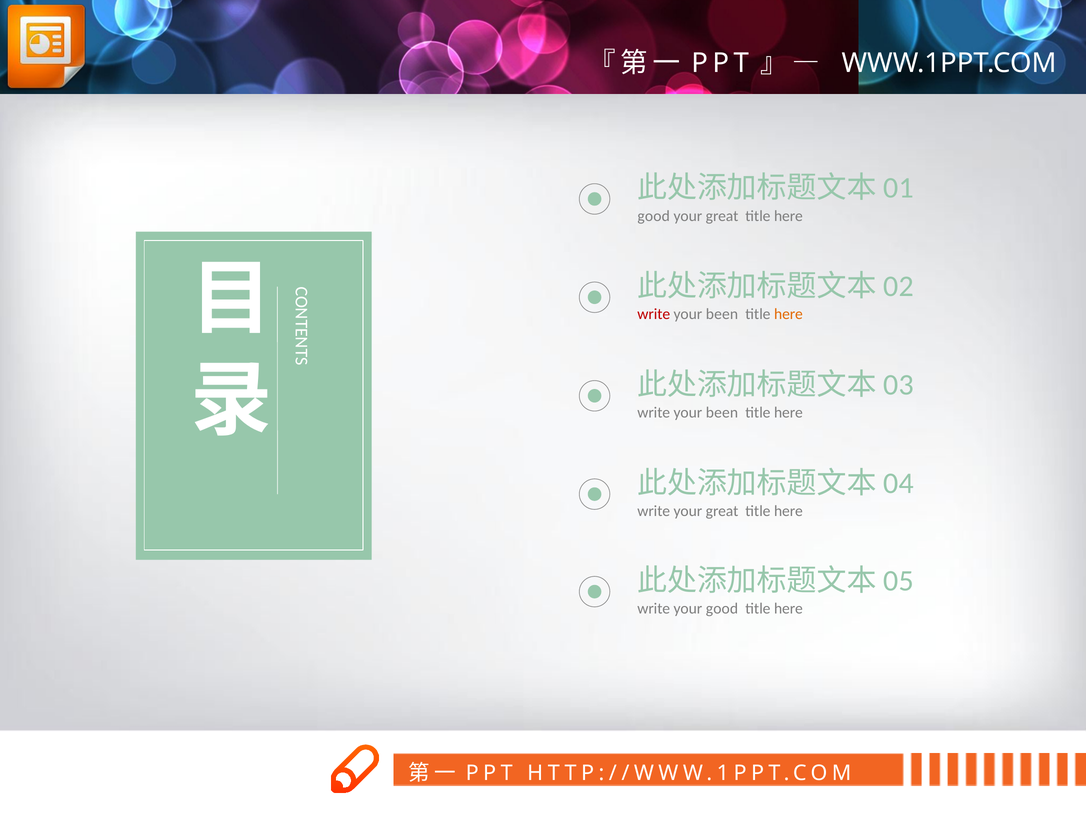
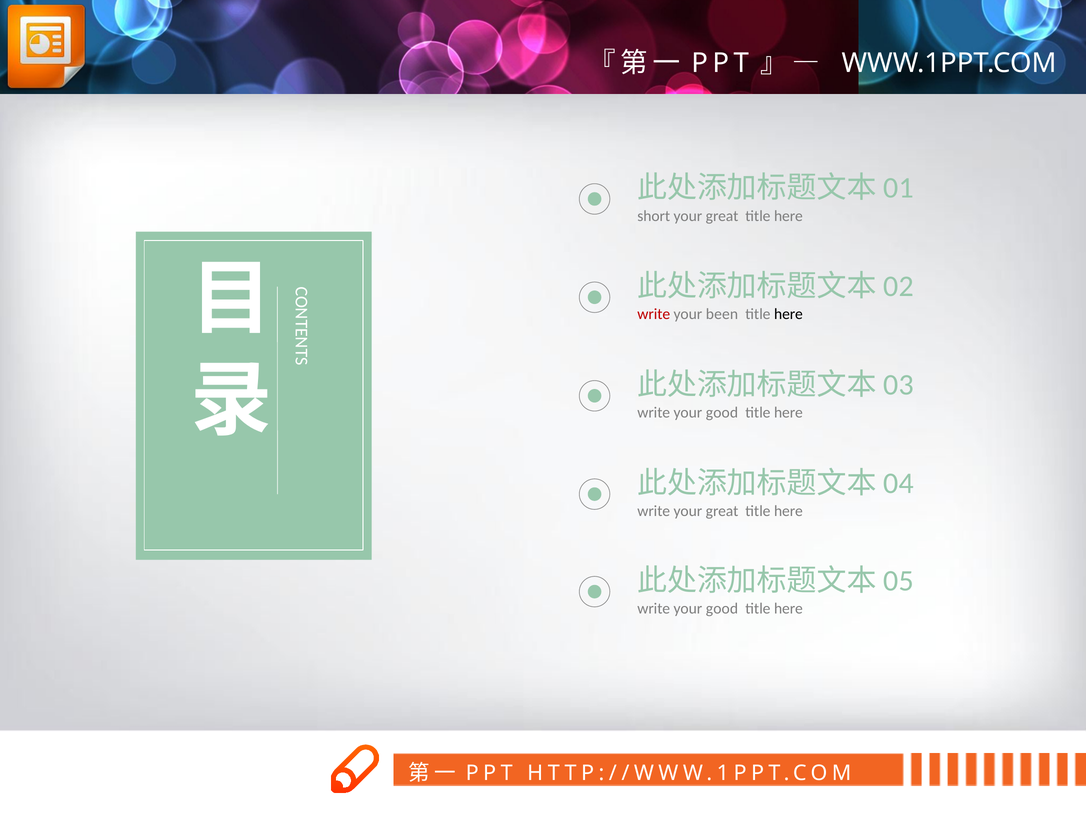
good at (654, 216): good -> short
here at (788, 314) colour: orange -> black
been at (722, 413): been -> good
